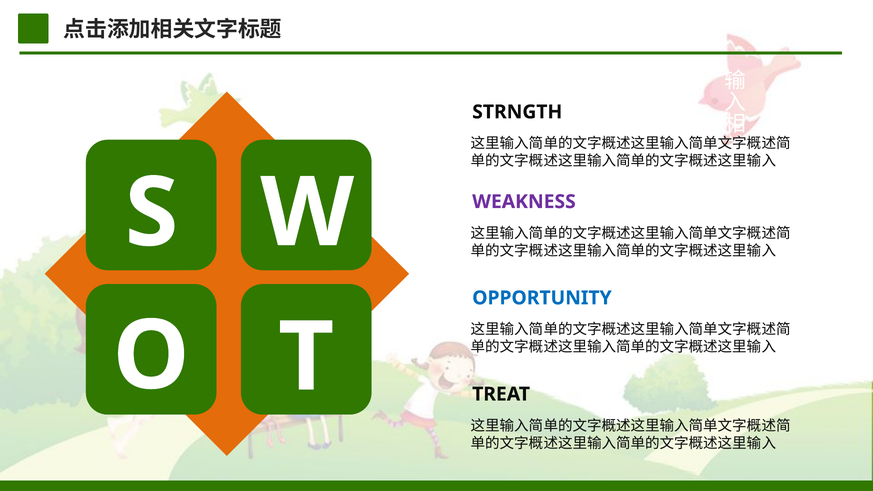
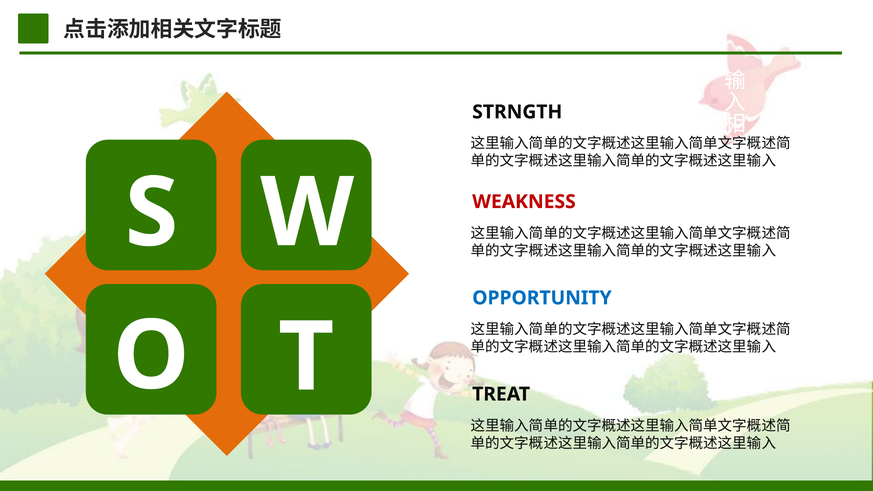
WEAKNESS colour: purple -> red
